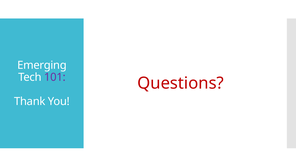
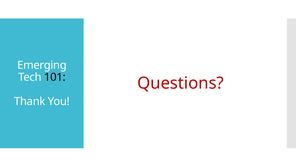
101 colour: purple -> black
